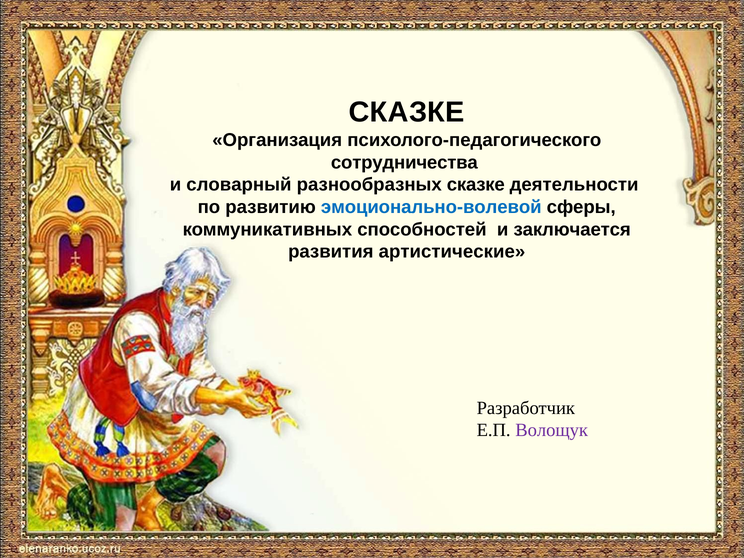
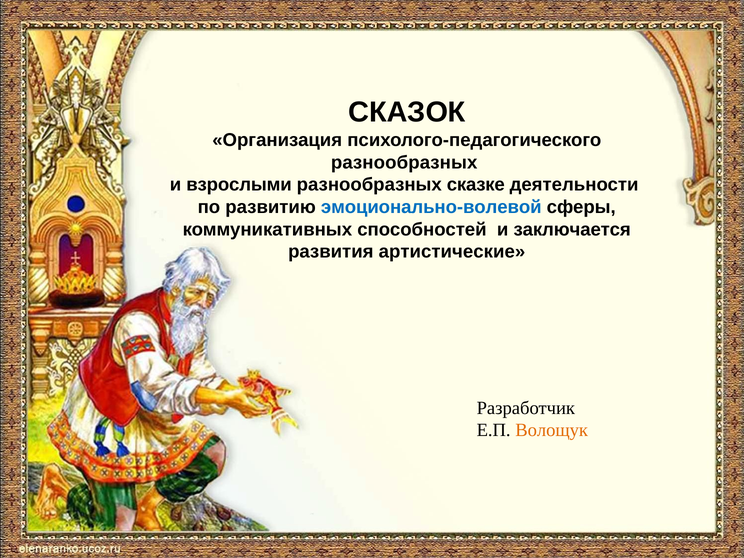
СКАЗКЕ at (407, 112): СКАЗКЕ -> СКАЗОК
сотрудничества at (404, 162): сотрудничества -> разнообразных
словарный: словарный -> взрослыми
Волощук colour: purple -> orange
